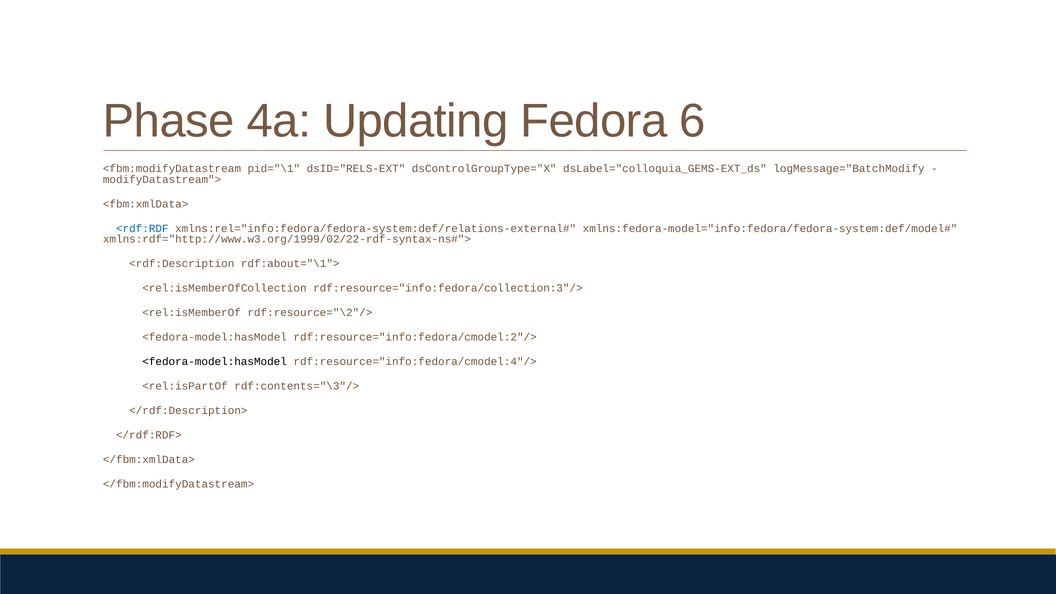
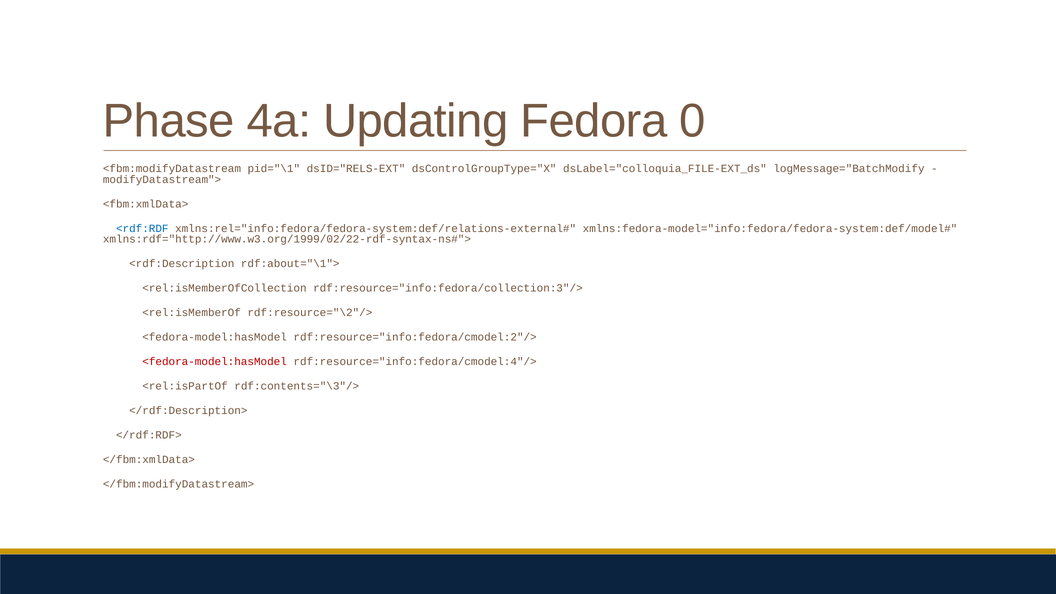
6: 6 -> 0
dsLabel="colloquia_GEMS-EXT_ds: dsLabel="colloquia_GEMS-EXT_ds -> dsLabel="colloquia_FILE-EXT_ds
<fedora-model:hasModel at (215, 362) colour: black -> red
